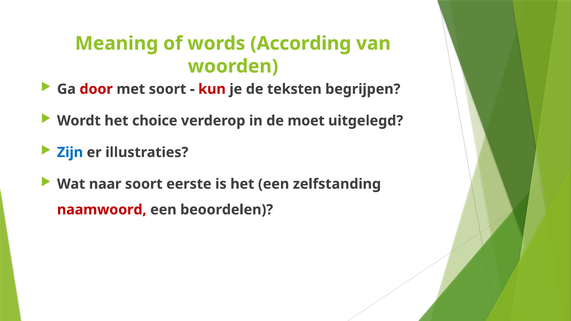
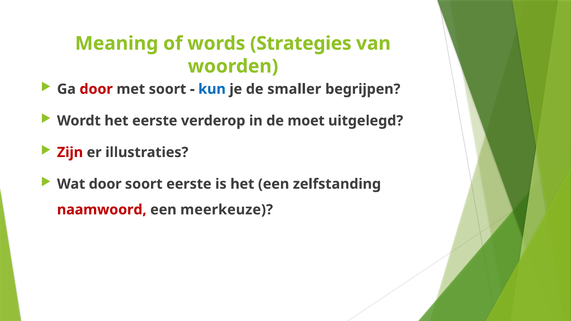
According: According -> Strategies
kun colour: red -> blue
teksten: teksten -> smaller
het choice: choice -> eerste
Zijn colour: blue -> red
Wat naar: naar -> door
beoordelen: beoordelen -> meerkeuze
